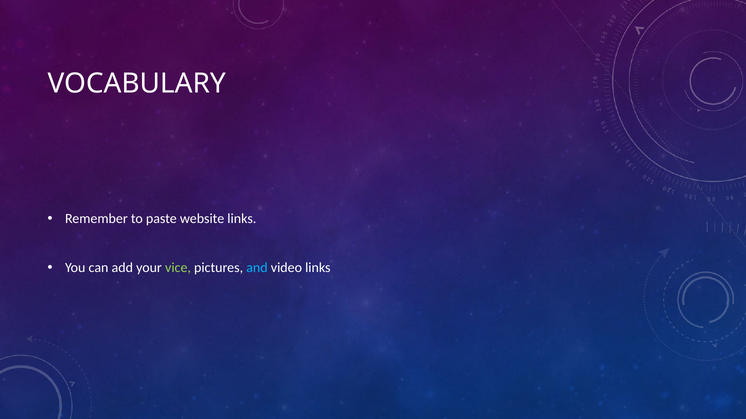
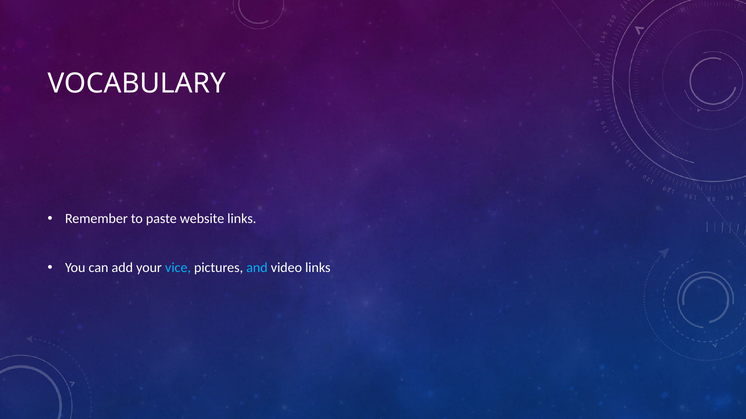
vice colour: light green -> light blue
